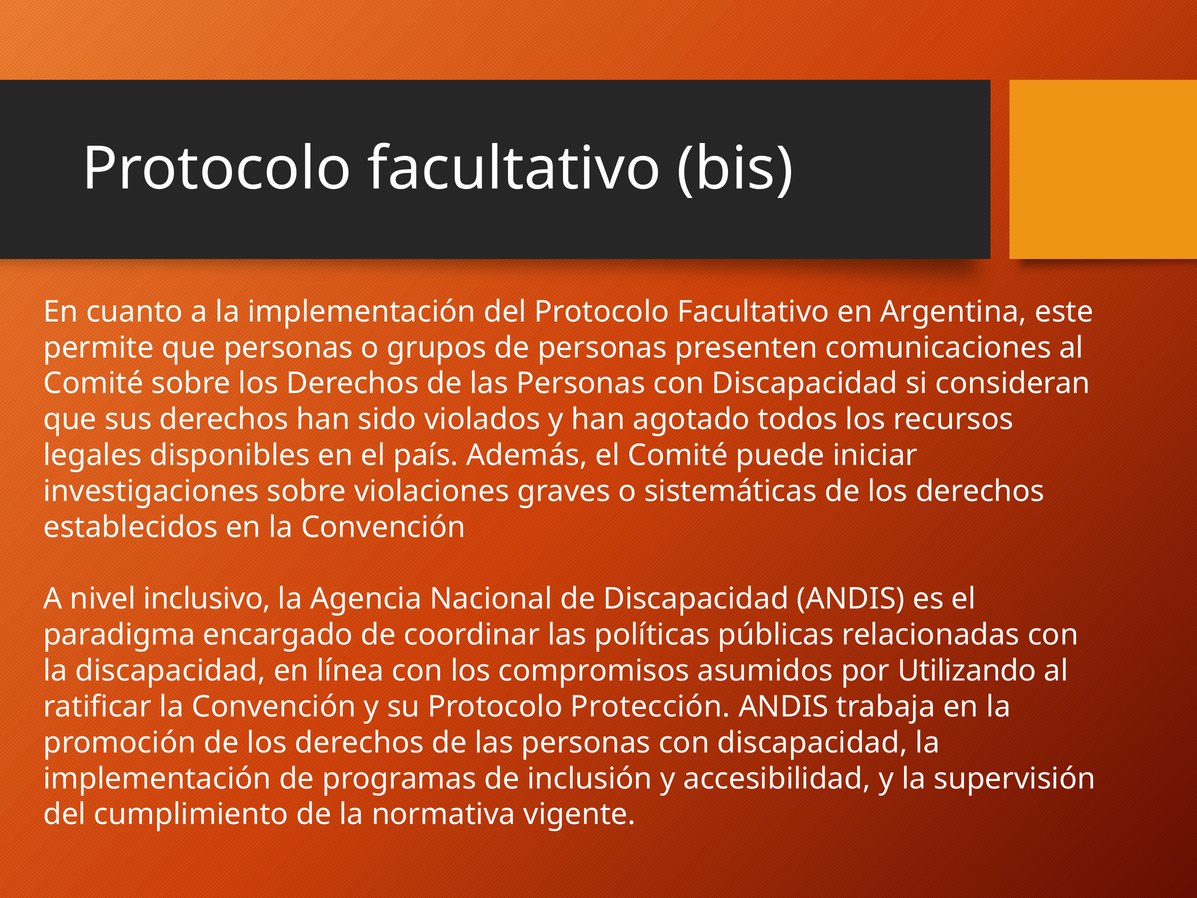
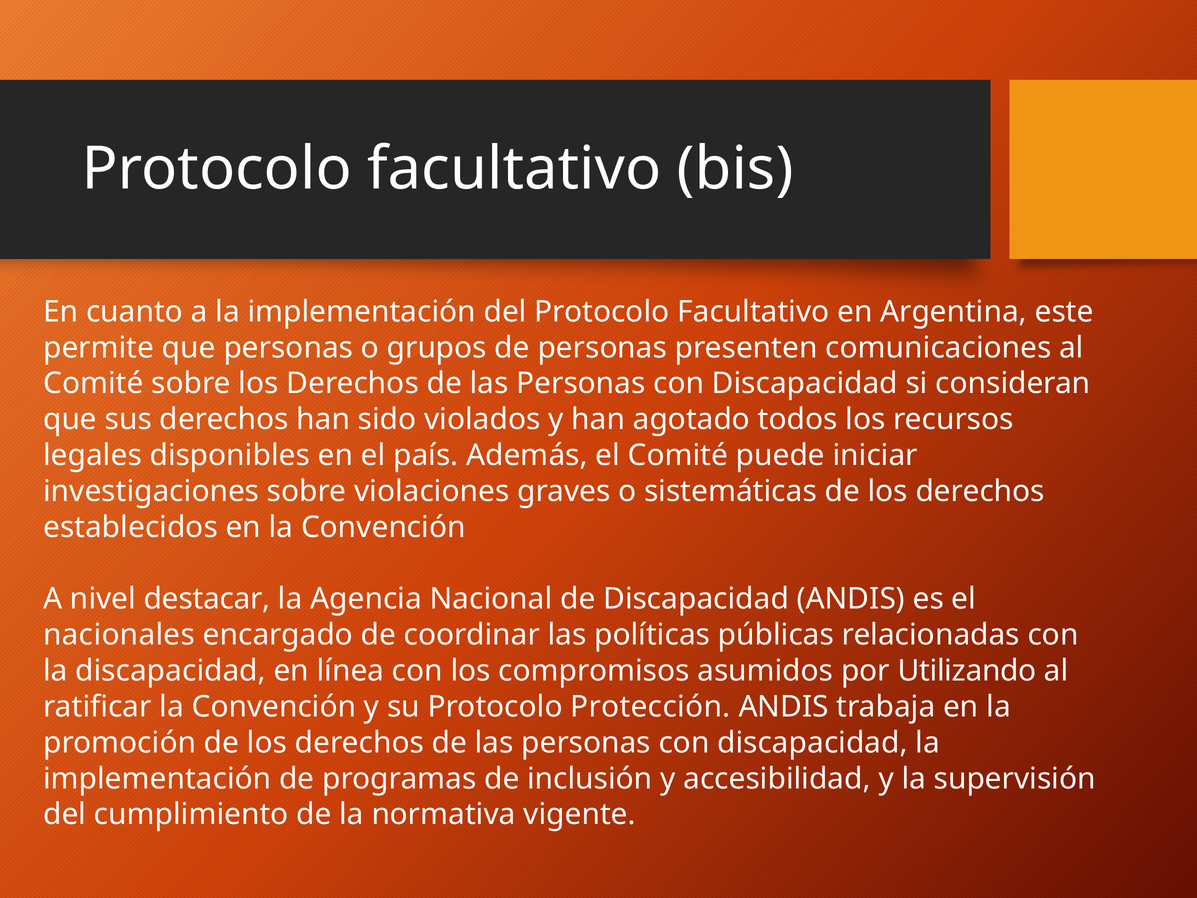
inclusivo: inclusivo -> destacar
paradigma: paradigma -> nacionales
